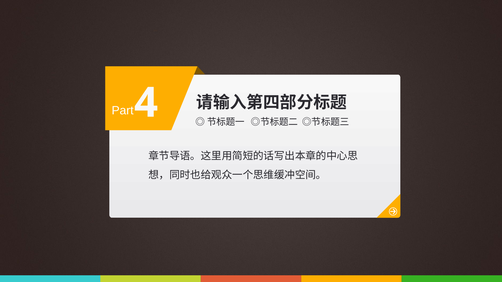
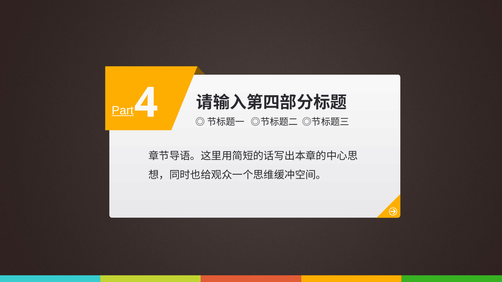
Part underline: none -> present
